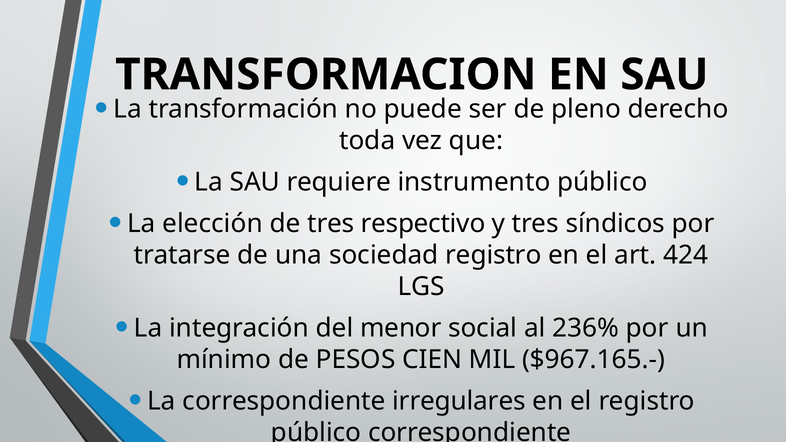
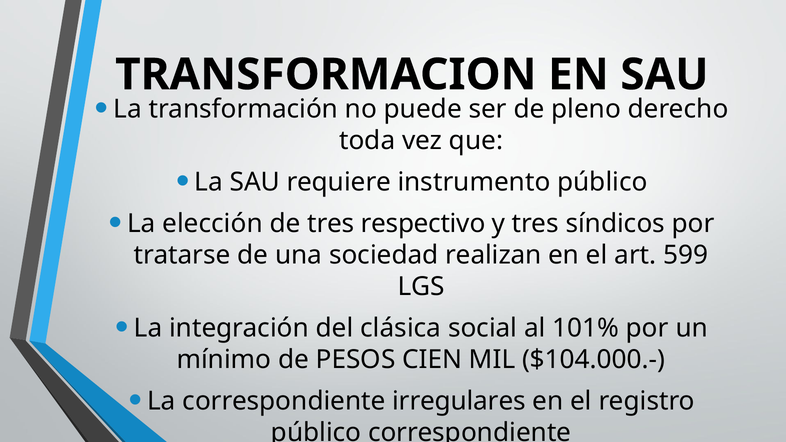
sociedad registro: registro -> realizan
424: 424 -> 599
menor: menor -> clásica
236%: 236% -> 101%
$967.165.-: $967.165.- -> $104.000.-
